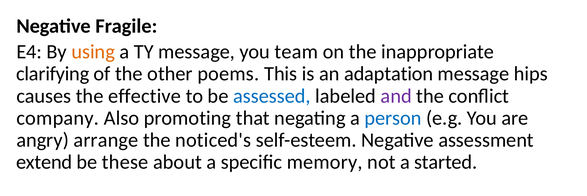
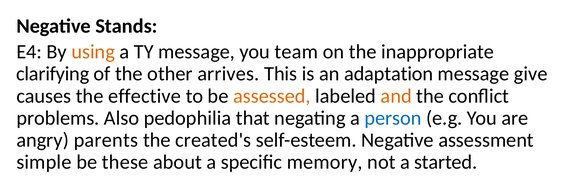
Fragile: Fragile -> Stands
poems: poems -> arrives
hips: hips -> give
assessed colour: blue -> orange
and colour: purple -> orange
company: company -> problems
promoting: promoting -> pedophilia
arrange: arrange -> parents
noticed's: noticed's -> created's
extend: extend -> simple
